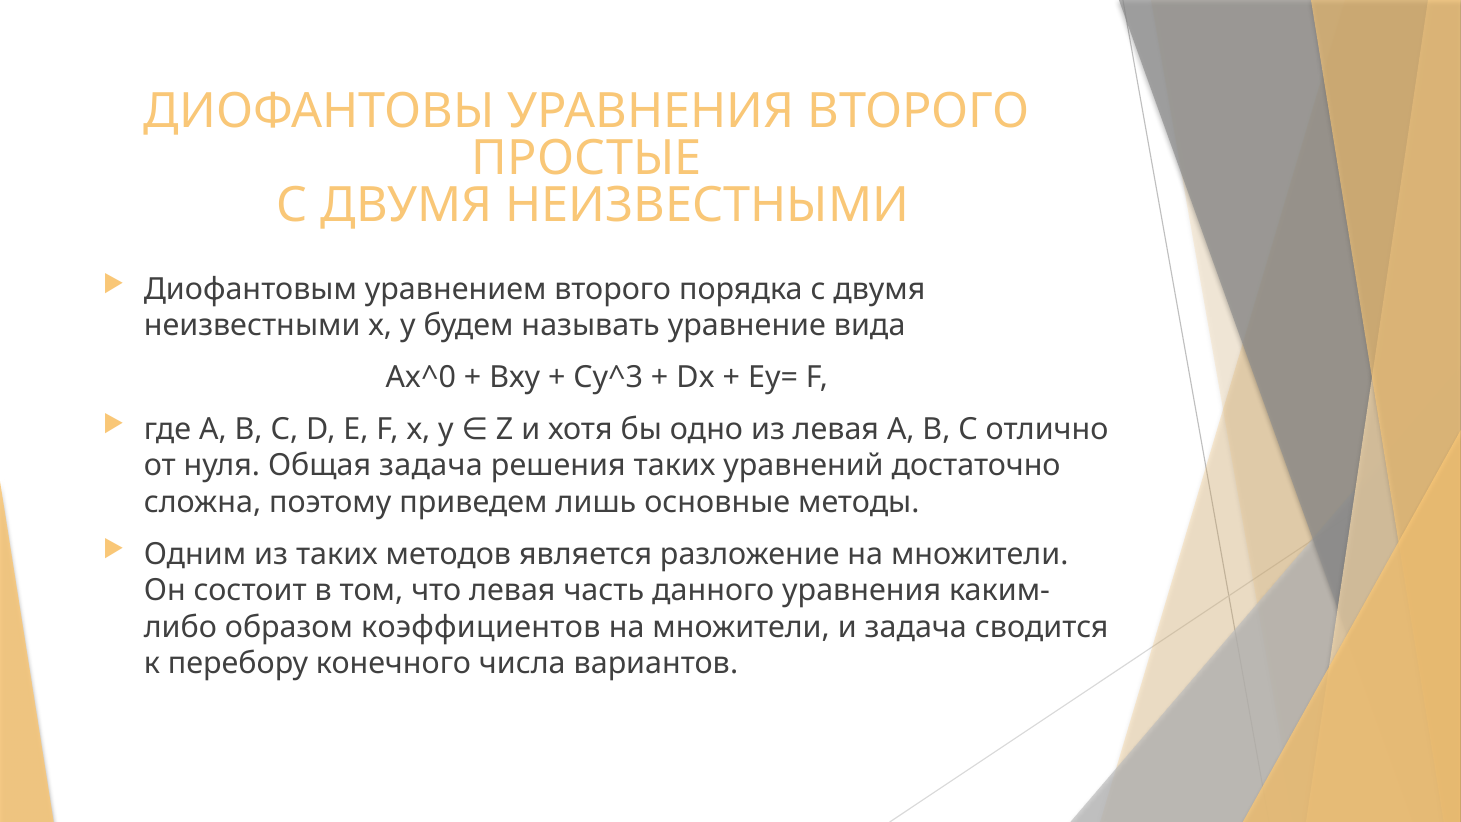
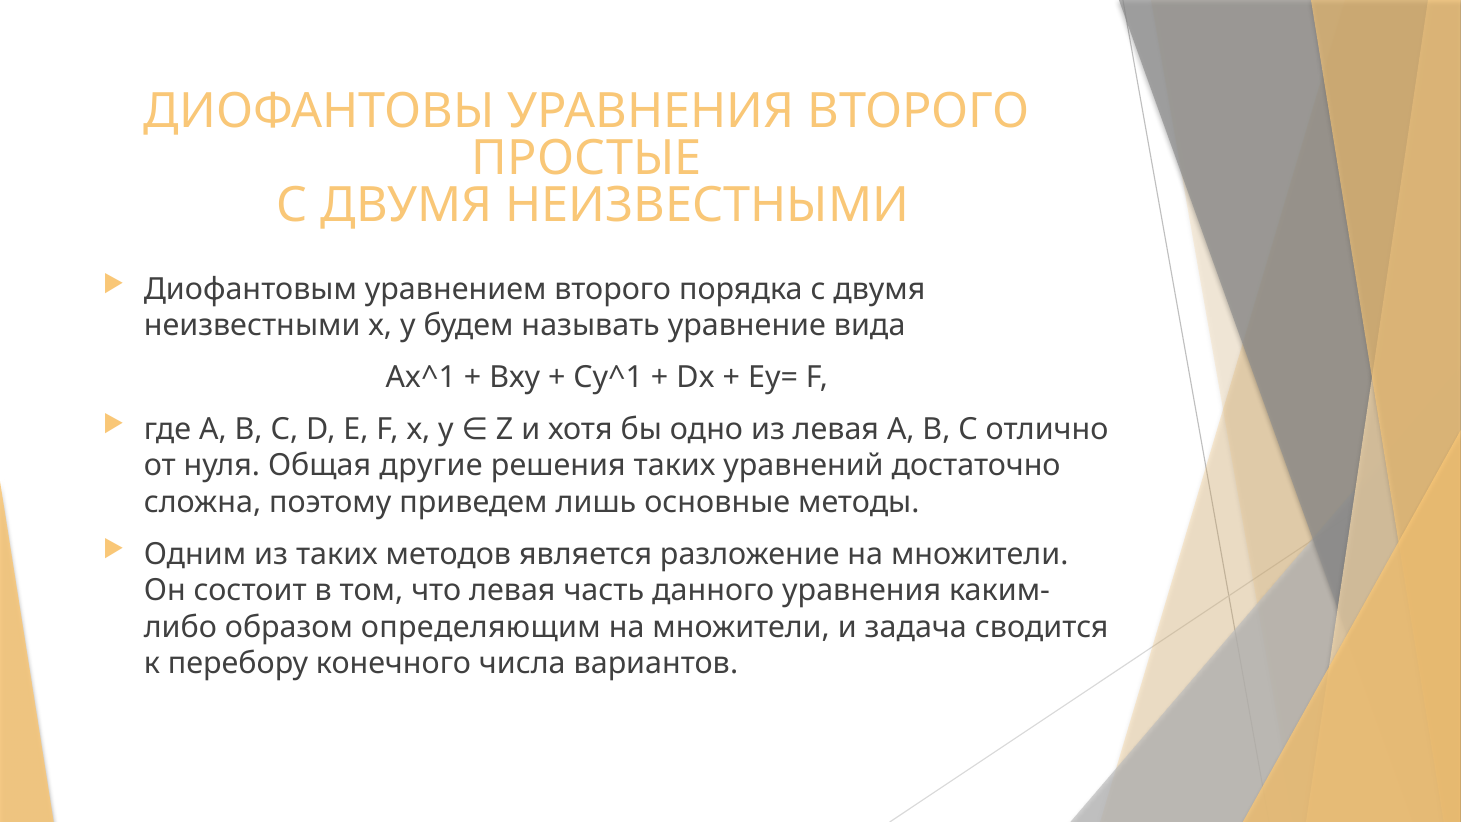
Аx^0: Аx^0 -> Аx^1
Cy^3: Cy^3 -> Cy^1
Общая задача: задача -> другие
коэффициентов: коэффициентов -> определяющим
